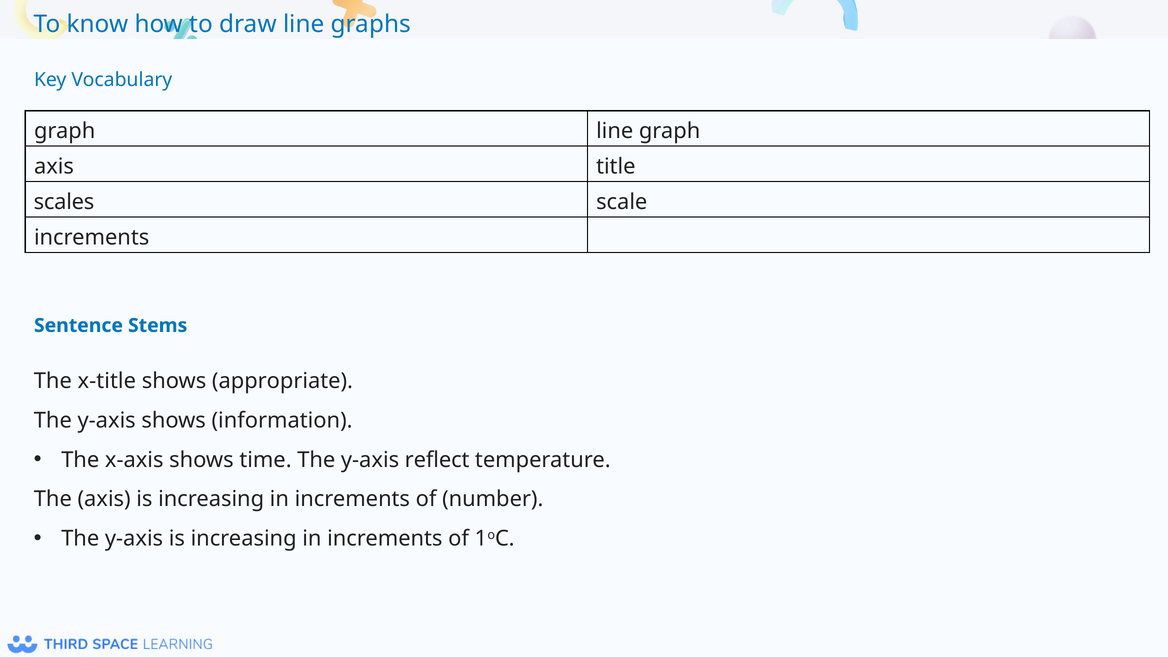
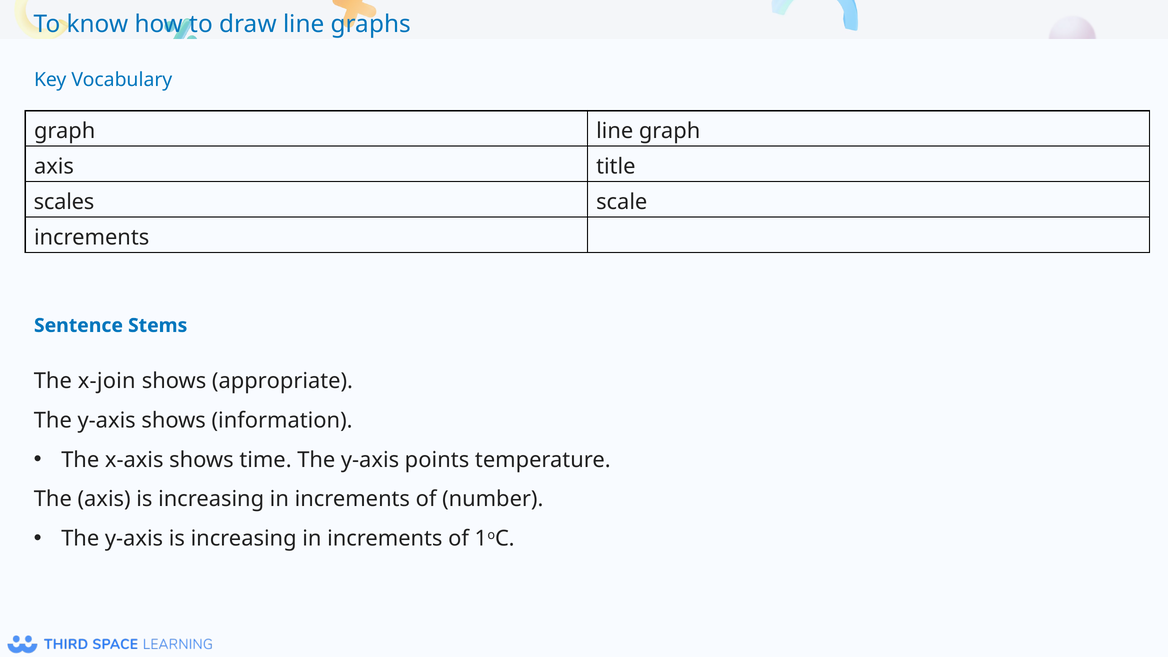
x-title: x-title -> x-join
reflect: reflect -> points
